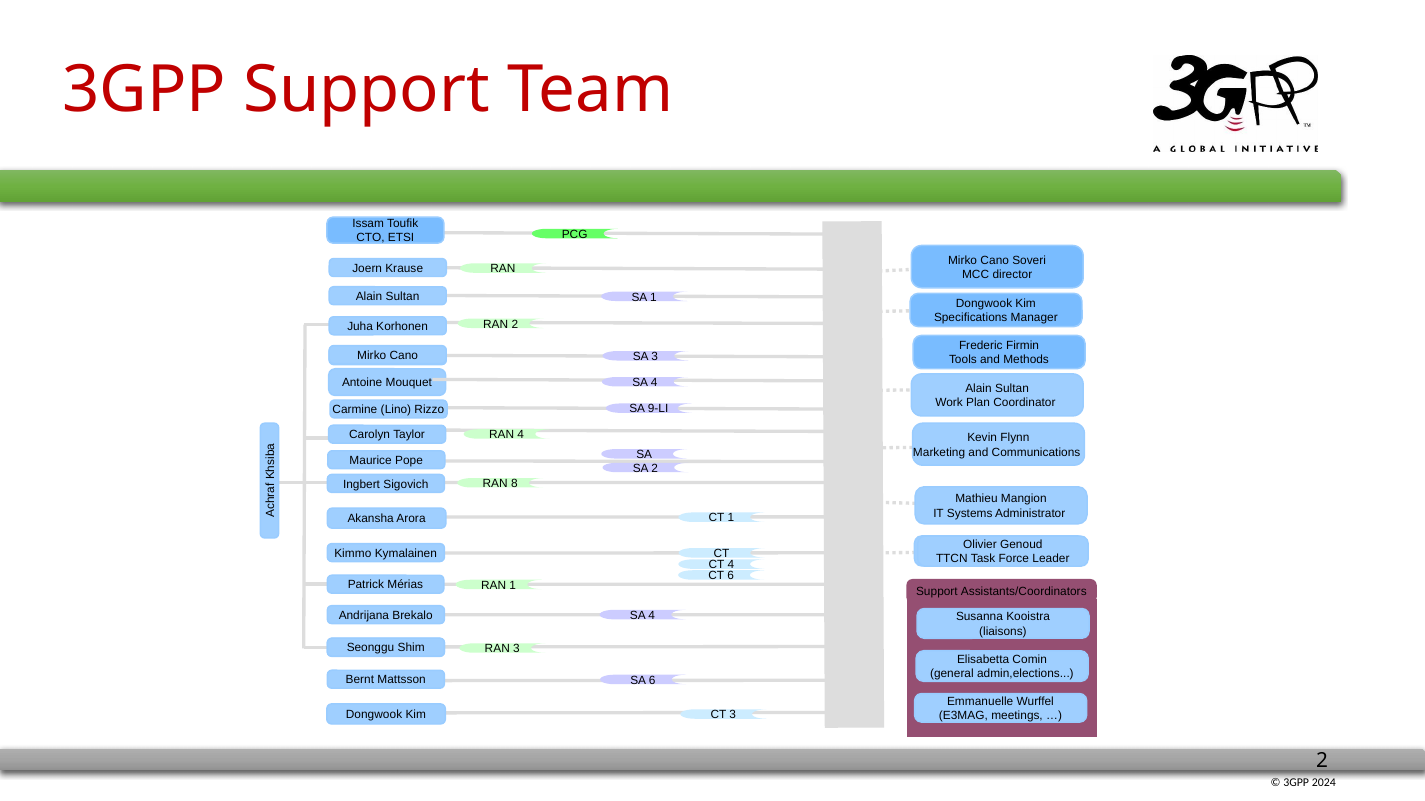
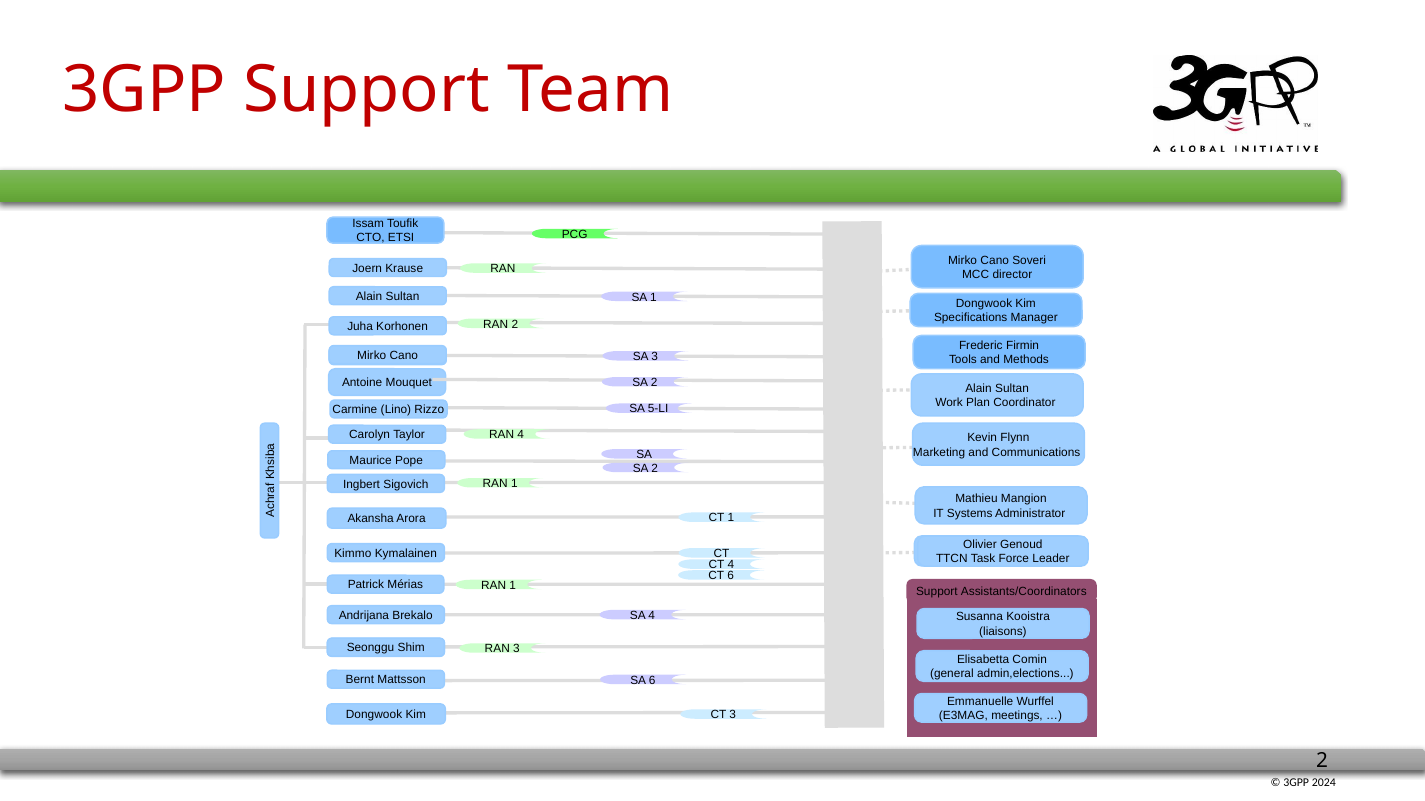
Mouquet SA 4: 4 -> 2
9-LI: 9-LI -> 5-LI
Sigovich RAN 8: 8 -> 1
